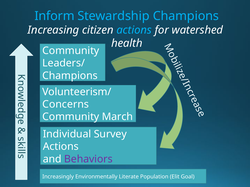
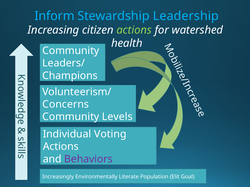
Stewardship Champions: Champions -> Leadership
actions at (134, 30) colour: light blue -> light green
March: March -> Levels
Survey: Survey -> Voting
